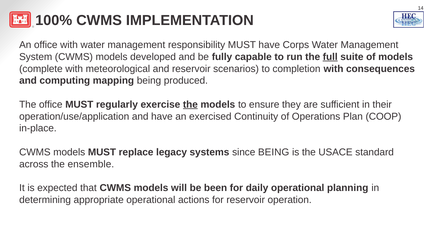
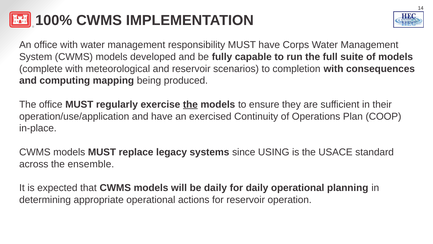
full underline: present -> none
since BEING: BEING -> USING
be been: been -> daily
